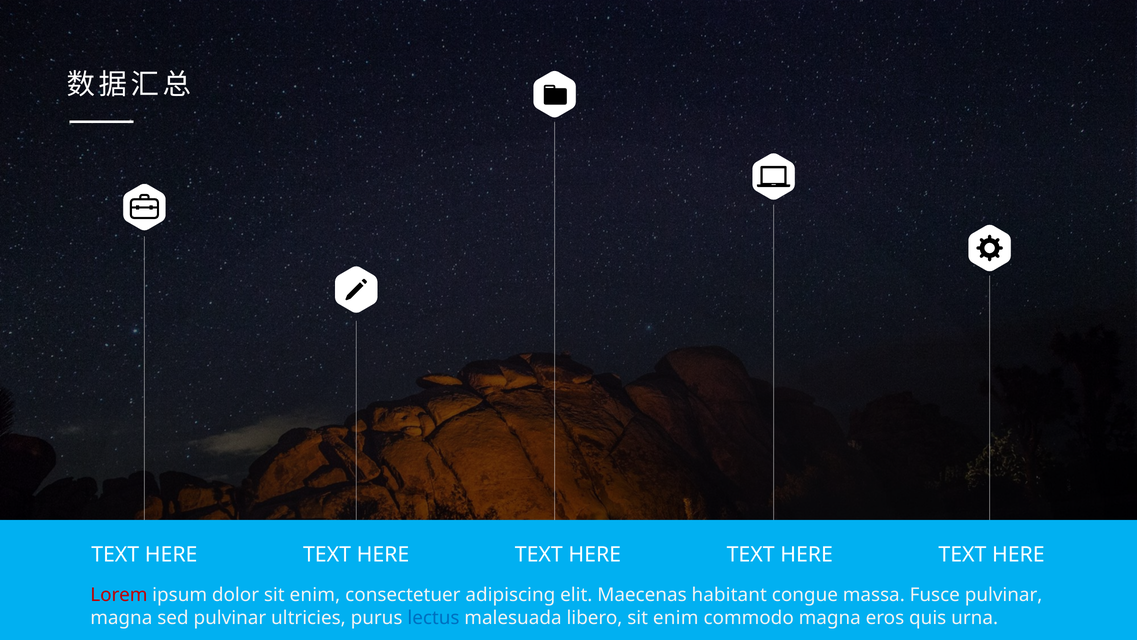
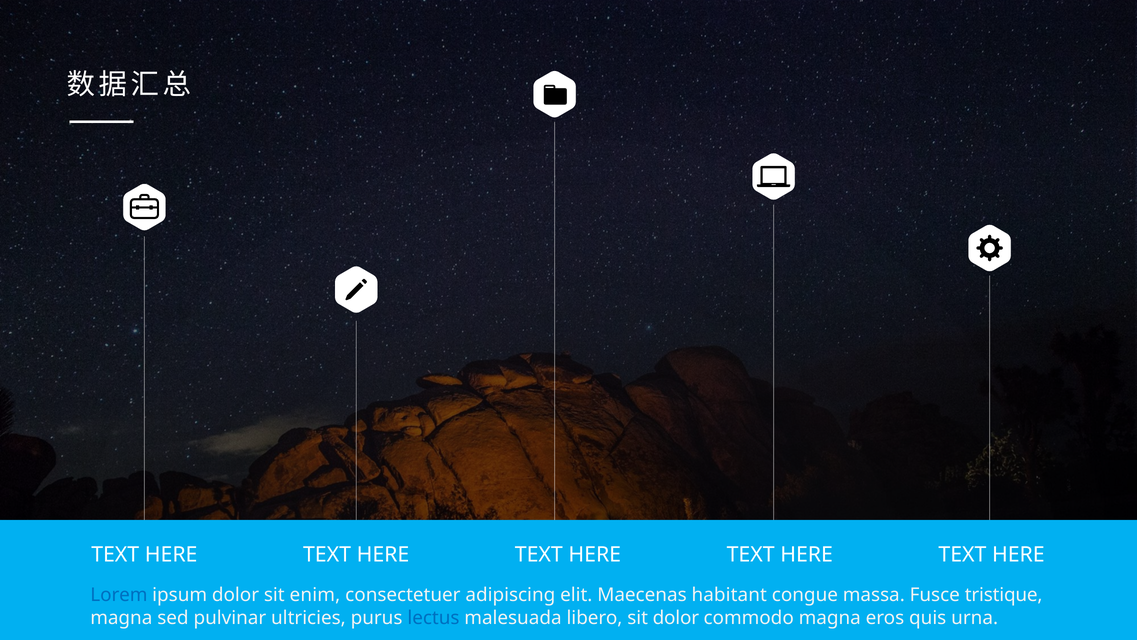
Lorem colour: red -> blue
Fusce pulvinar: pulvinar -> tristique
libero sit enim: enim -> dolor
